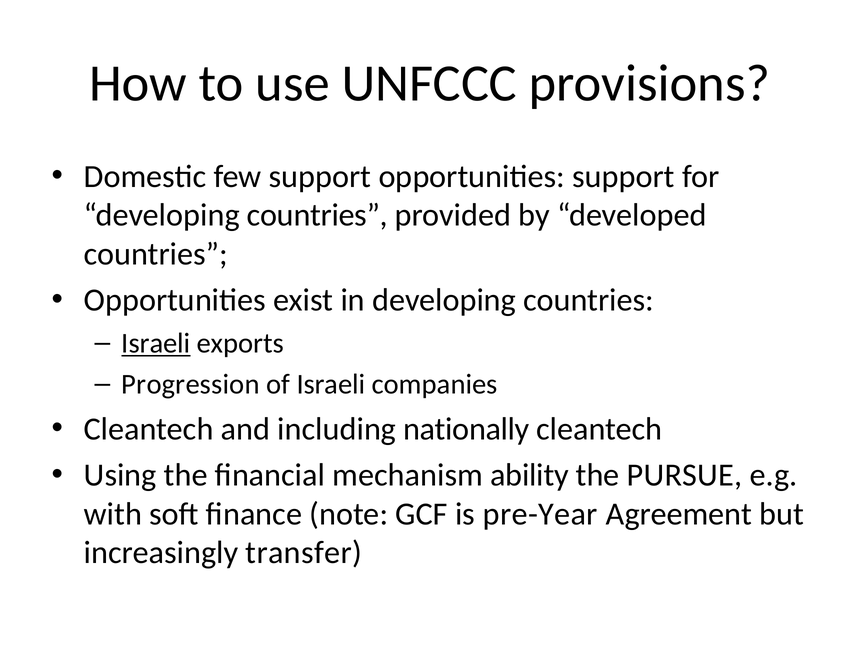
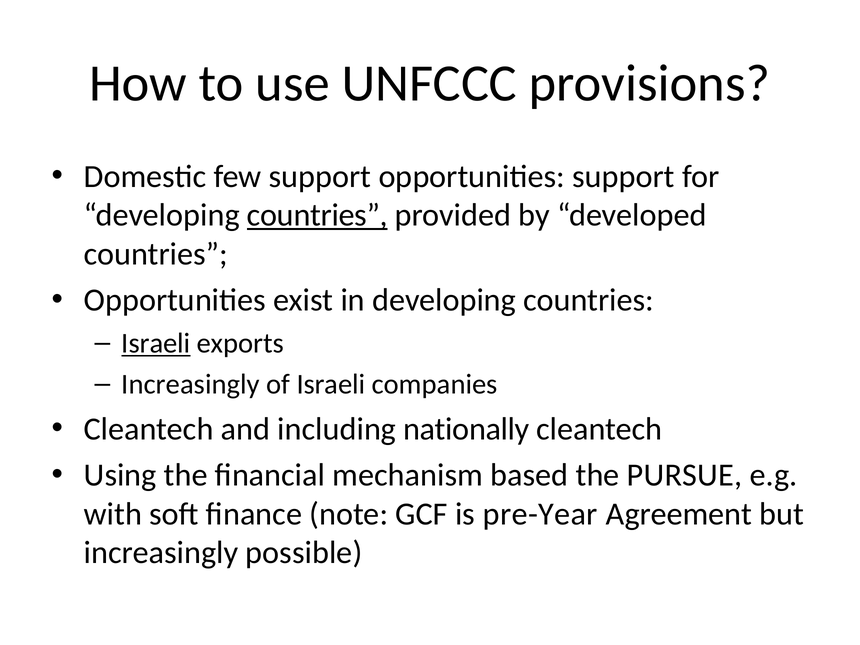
countries at (317, 215) underline: none -> present
Progression at (191, 384): Progression -> Increasingly
ability: ability -> based
transfer: transfer -> possible
